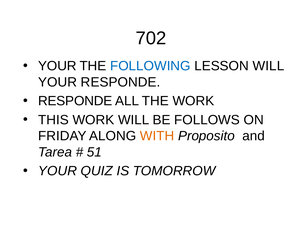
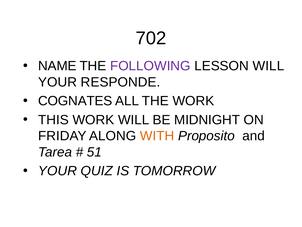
YOUR at (57, 66): YOUR -> NAME
FOLLOWING colour: blue -> purple
RESPONDE at (75, 101): RESPONDE -> COGNATES
FOLLOWS: FOLLOWS -> MIDNIGHT
